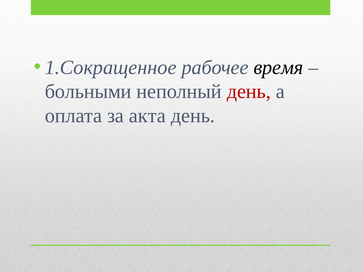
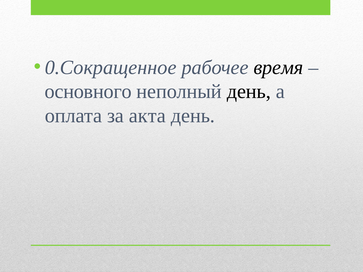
1.Сокращенное: 1.Сокращенное -> 0.Сокращенное
больными: больными -> основного
день at (249, 92) colour: red -> black
